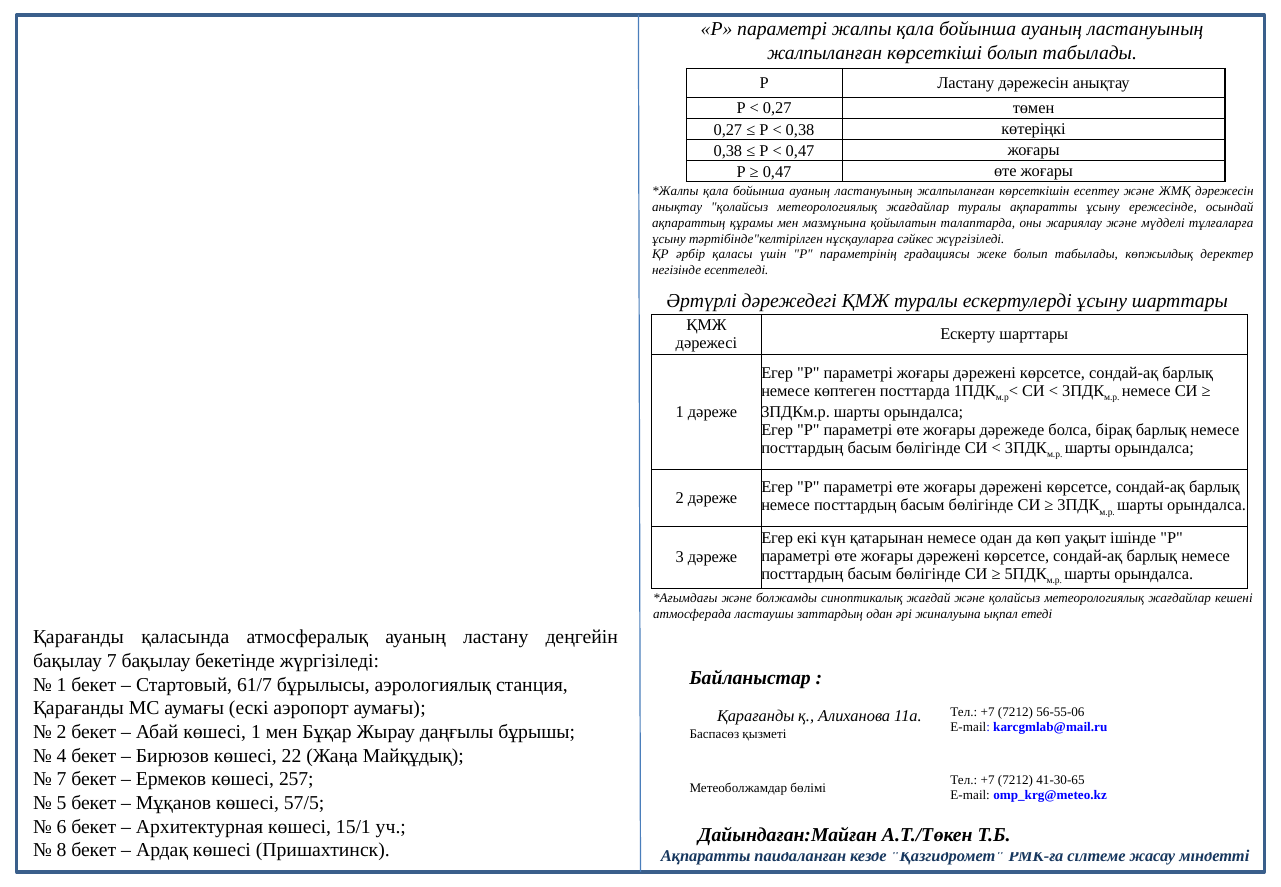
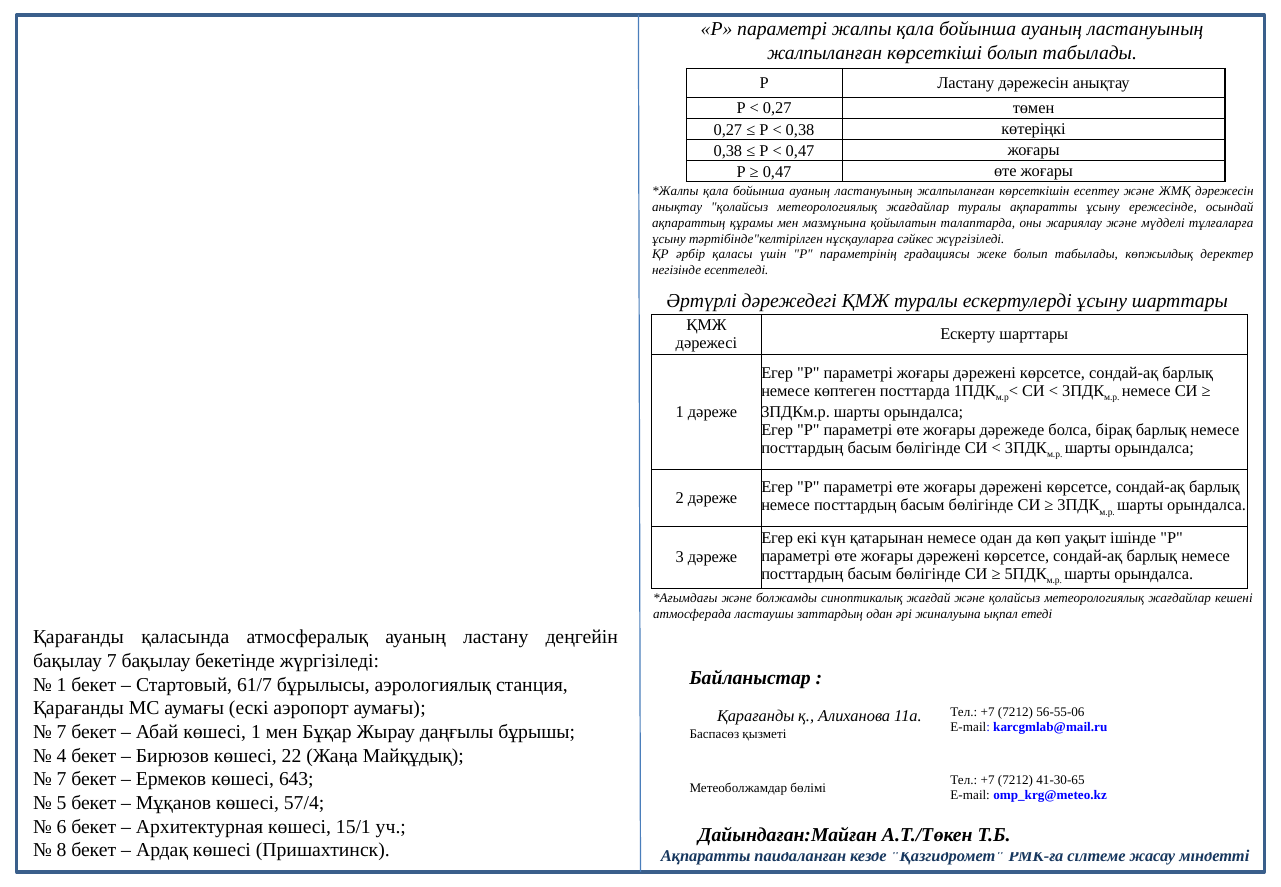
2 at (62, 732): 2 -> 7
257: 257 -> 643
57/5: 57/5 -> 57/4
